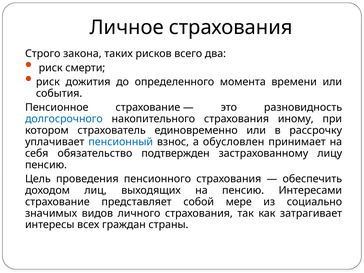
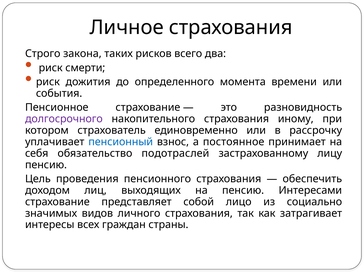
долгосрочного colour: blue -> purple
обусловлен: обусловлен -> постоянное
подтвержден: подтвержден -> подотраслей
мере: мере -> лицо
